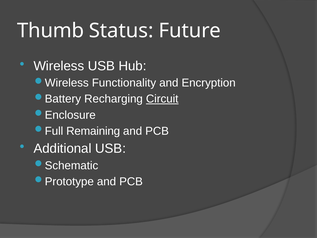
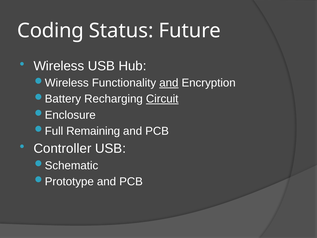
Thumb: Thumb -> Coding
and at (169, 83) underline: none -> present
Additional: Additional -> Controller
